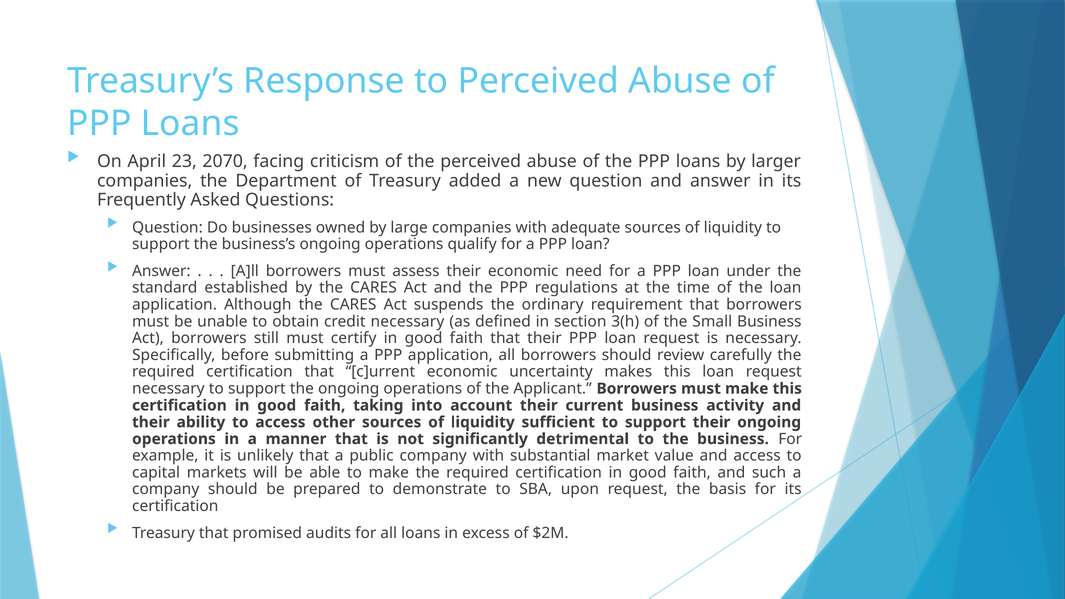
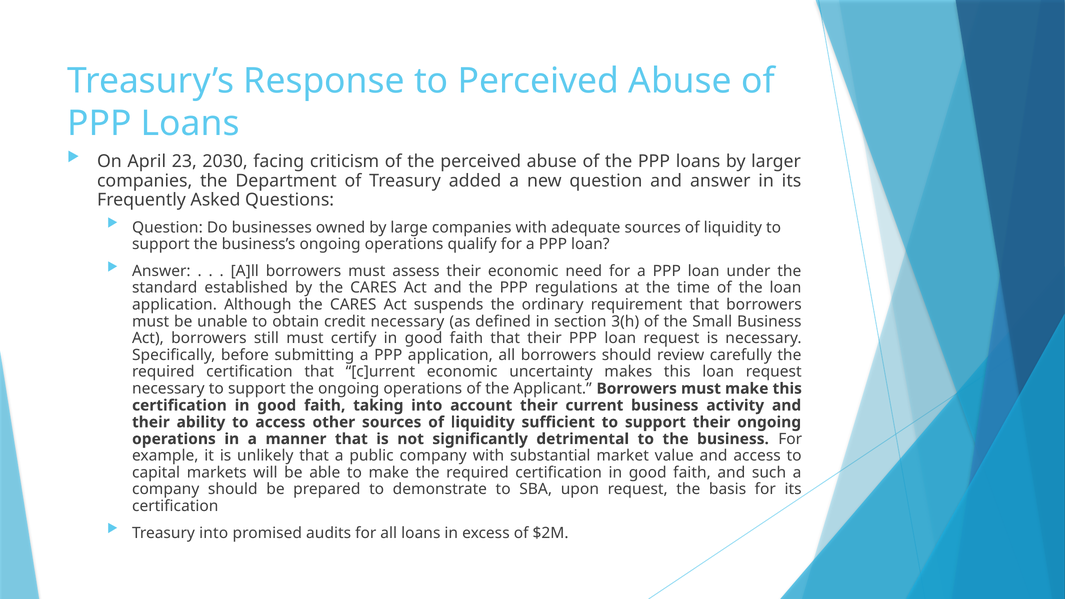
2070: 2070 -> 2030
Treasury that: that -> into
